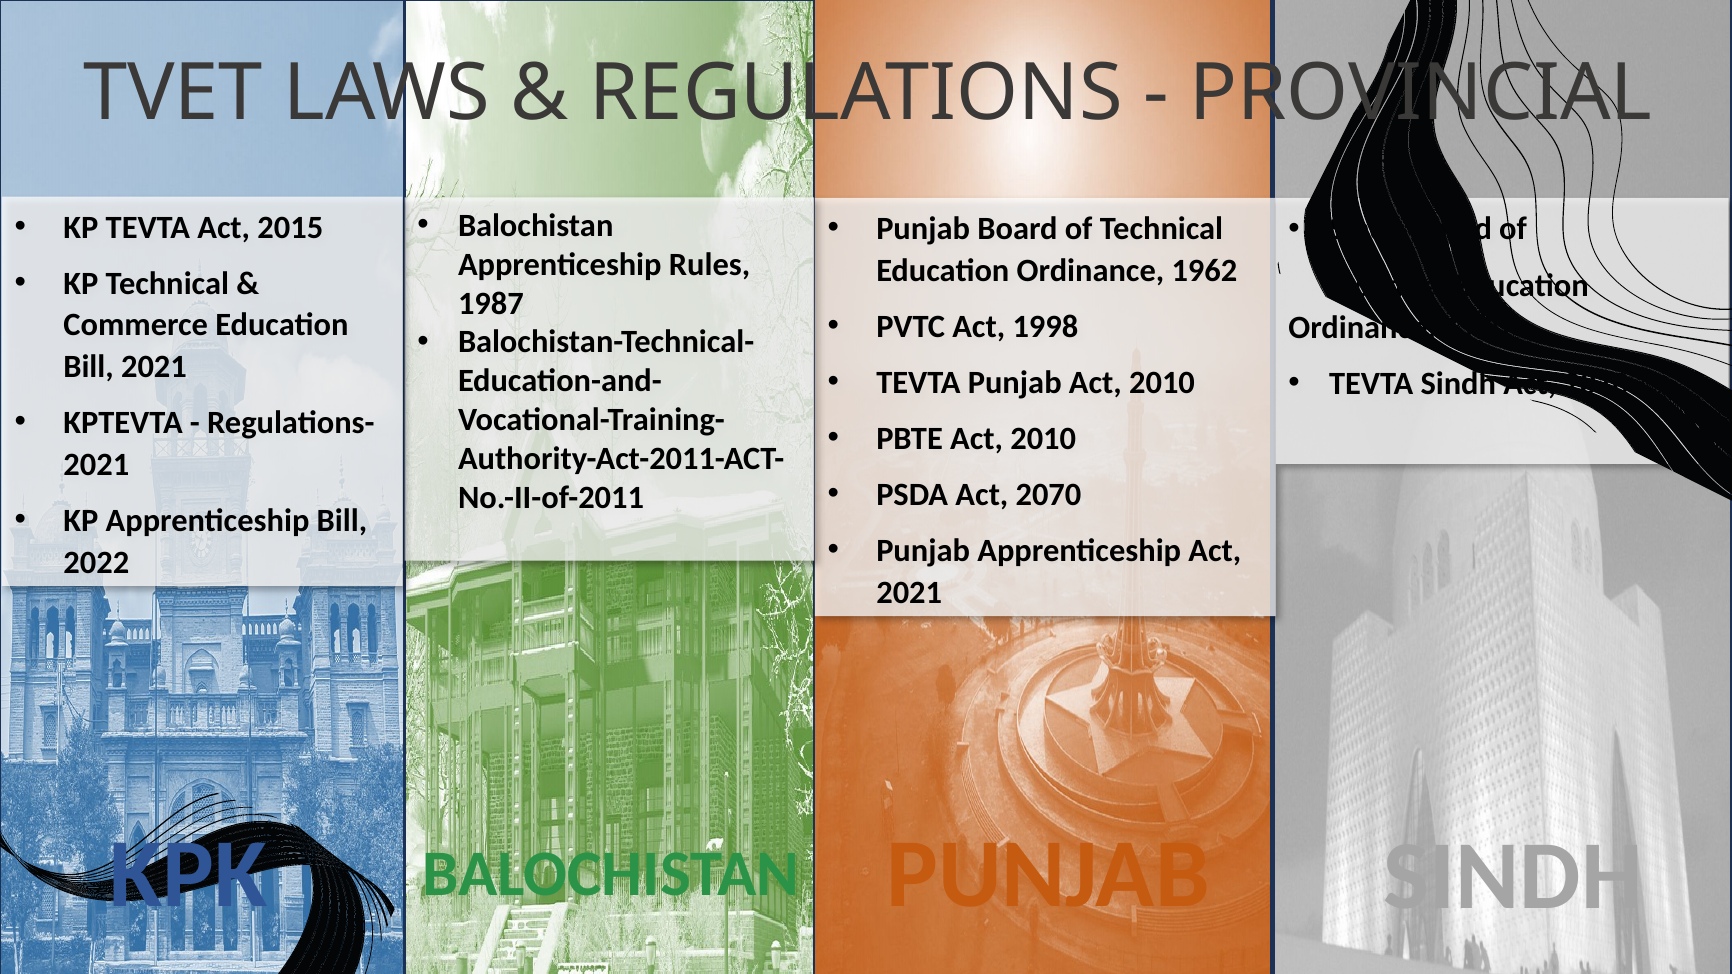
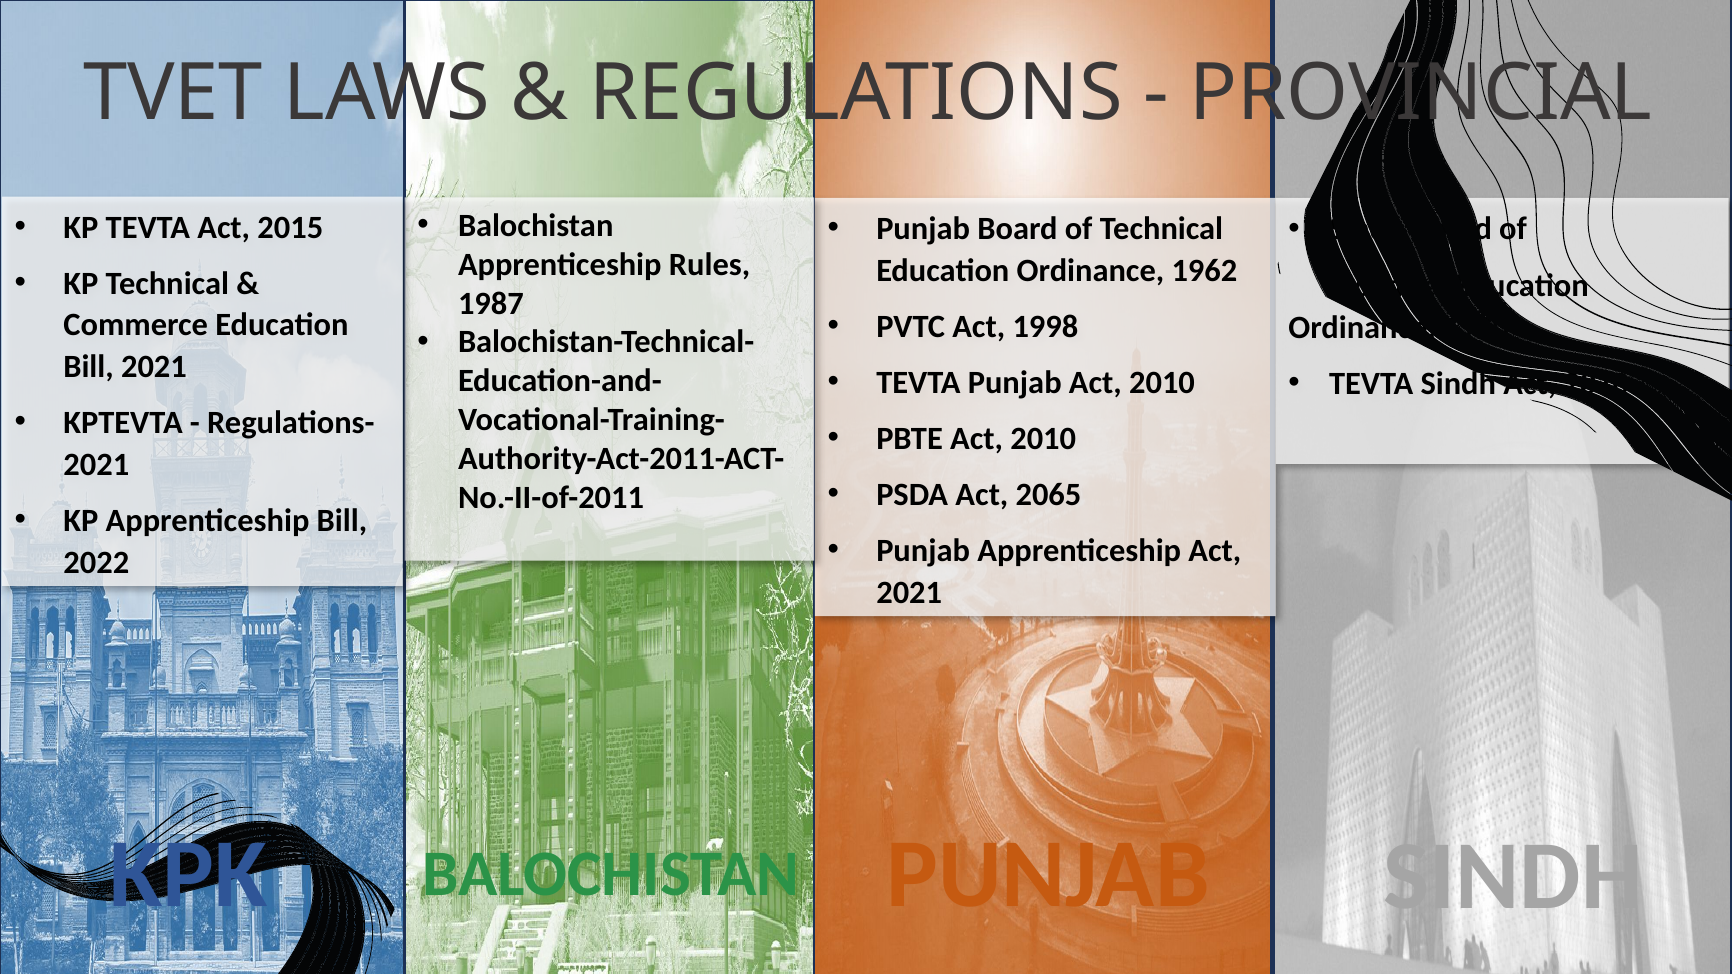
2070: 2070 -> 2065
